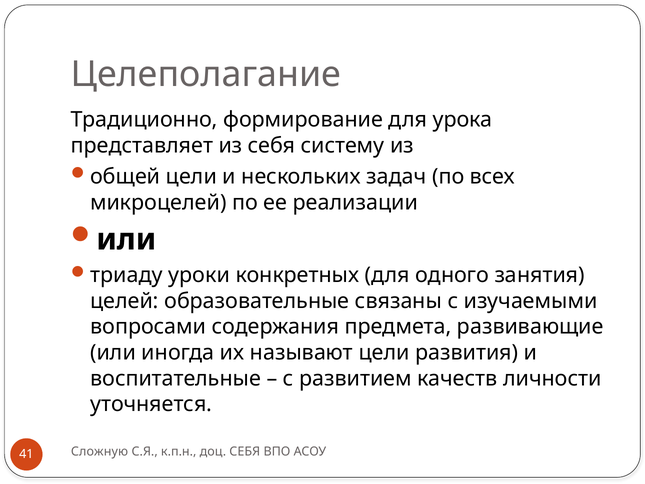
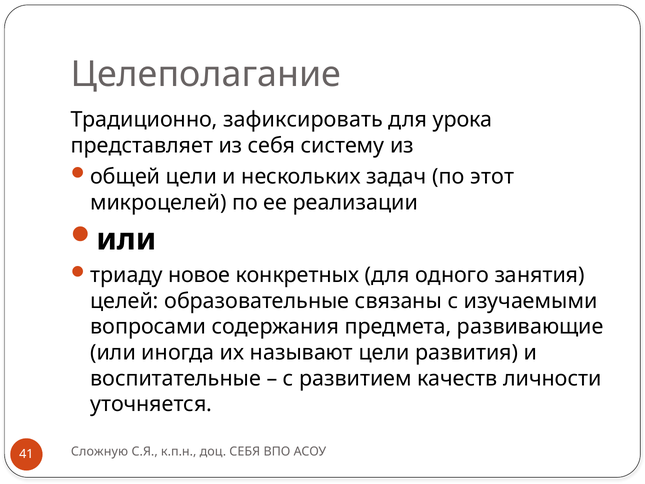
формирование: формирование -> зафиксировать
всех: всех -> этот
уроки: уроки -> новое
